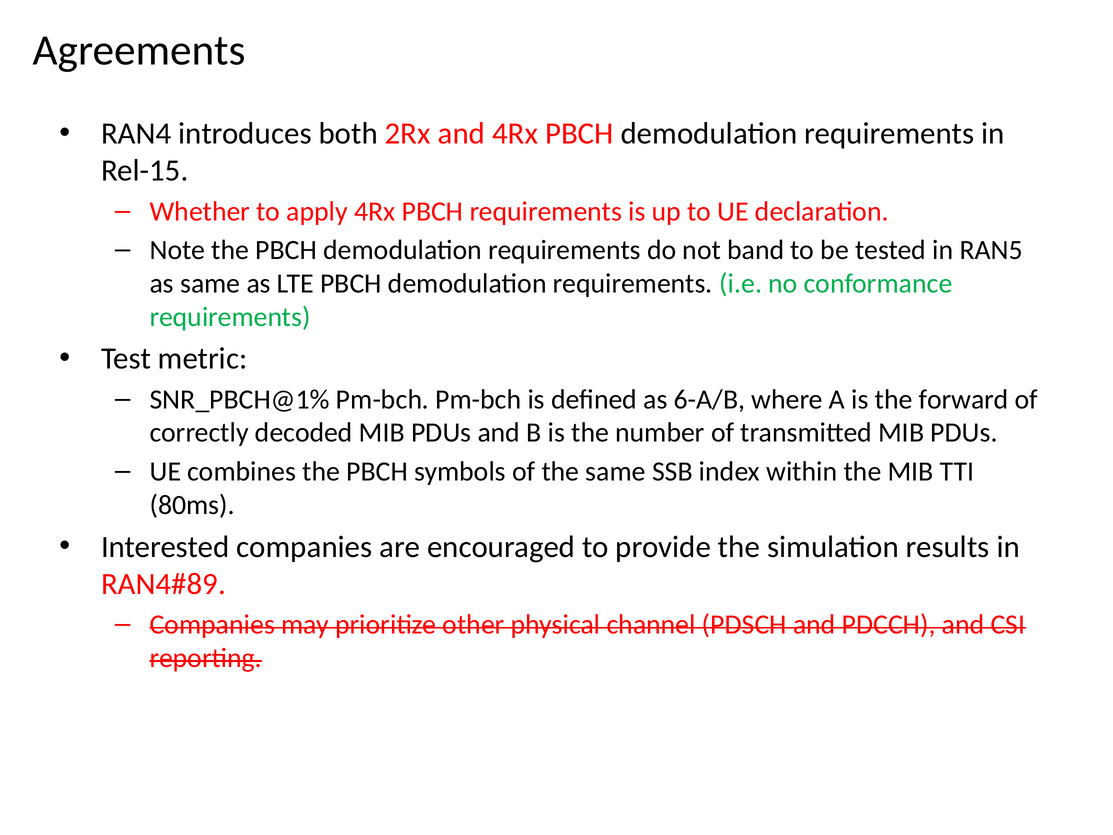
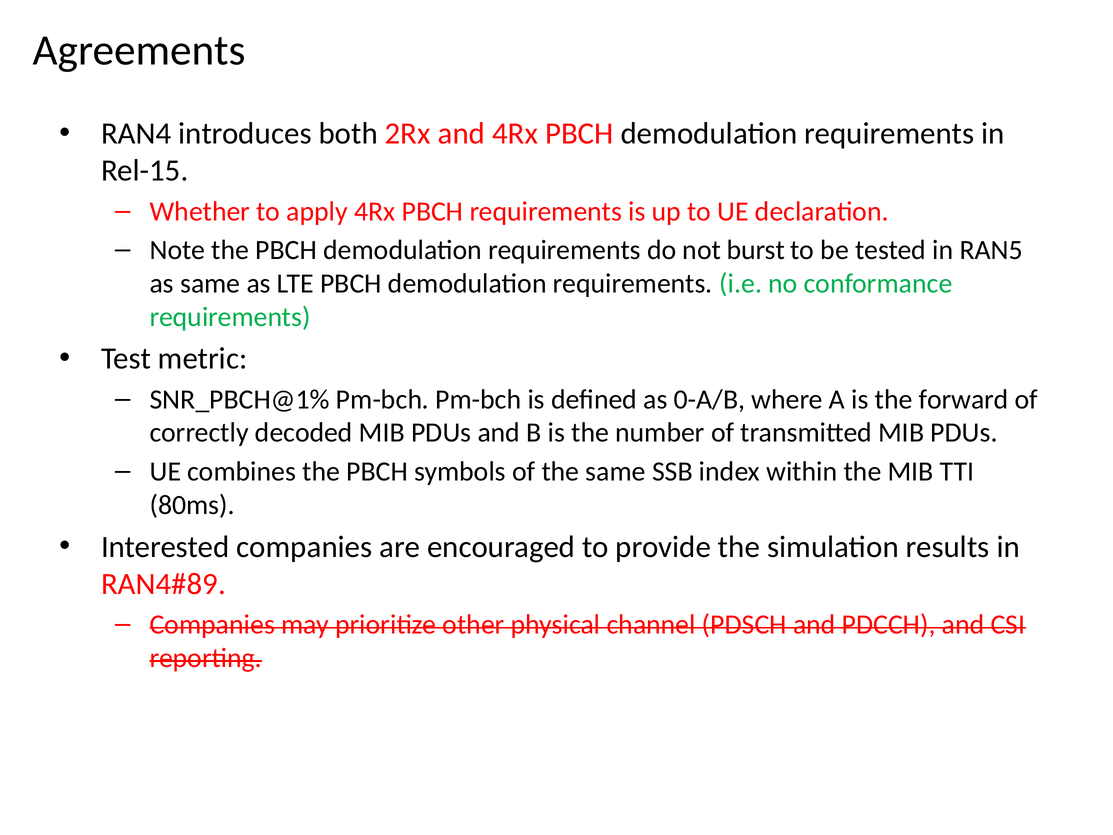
band: band -> burst
6-A/B: 6-A/B -> 0-A/B
